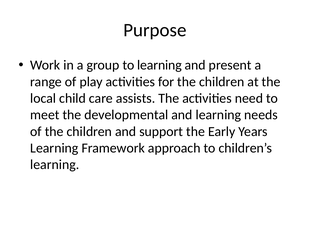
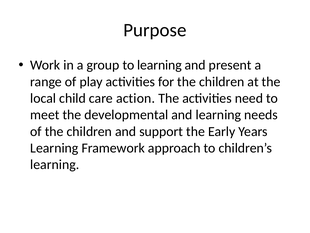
assists: assists -> action
